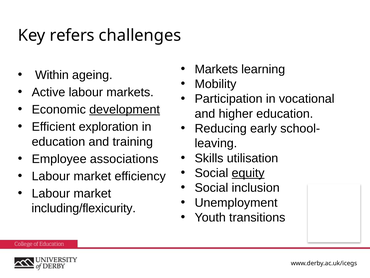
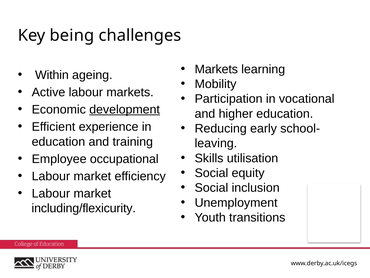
refers: refers -> being
exploration: exploration -> experience
associations: associations -> occupational
equity underline: present -> none
